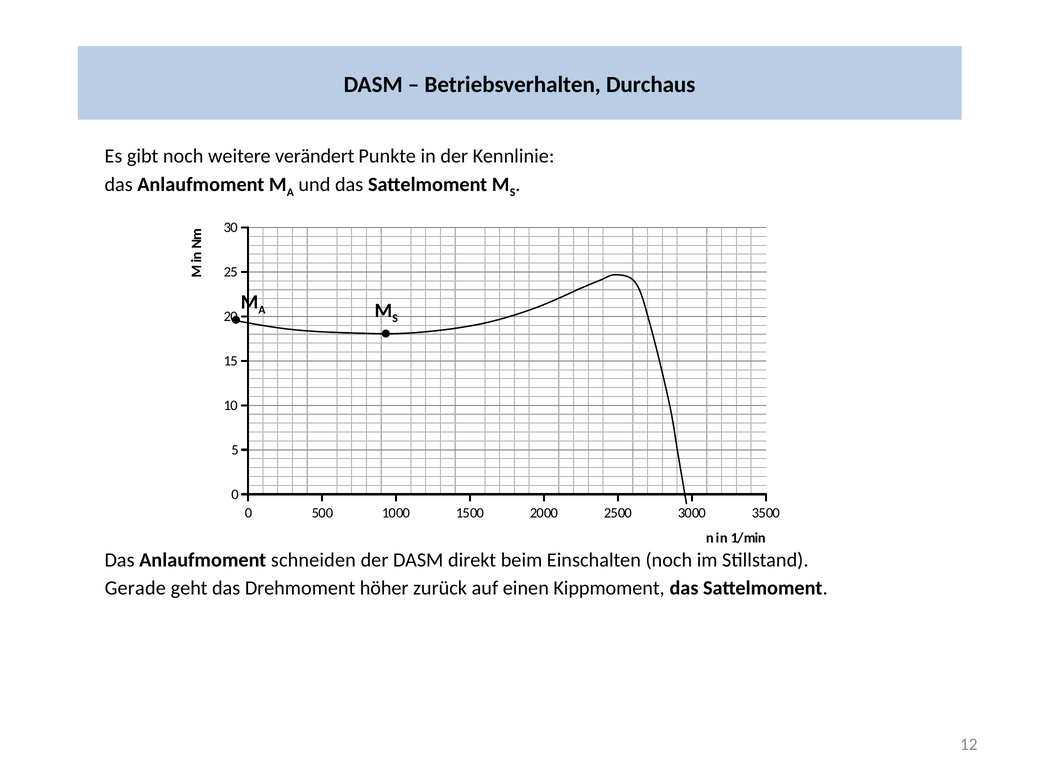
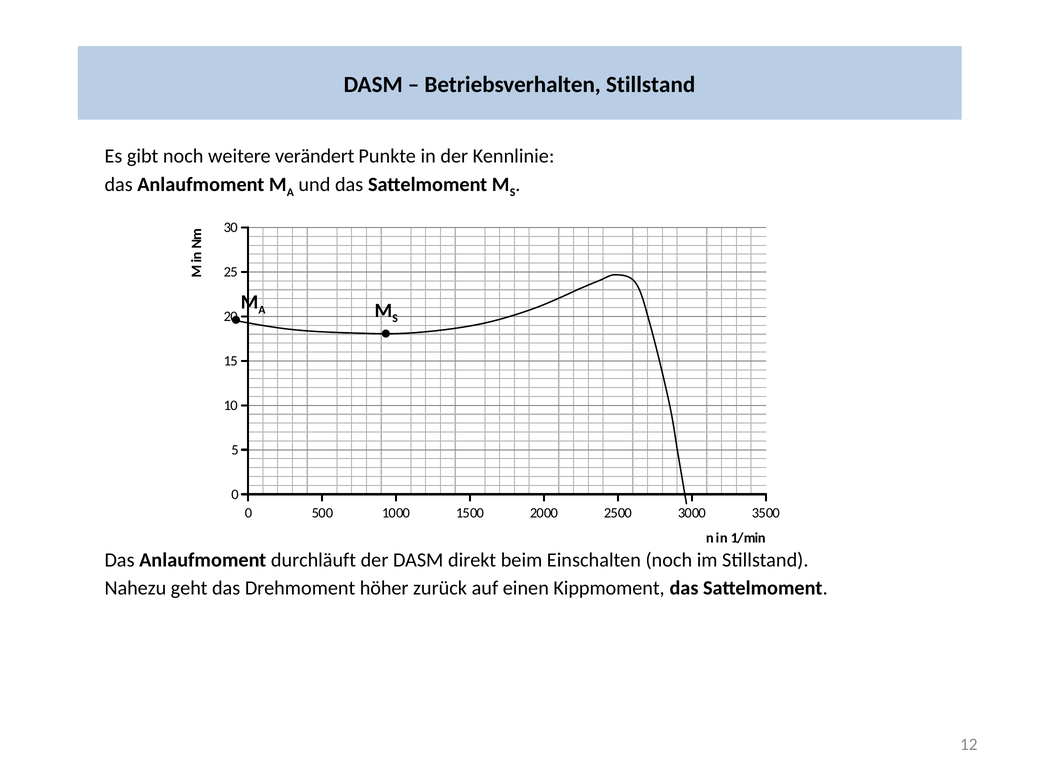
Betriebsverhalten Durchaus: Durchaus -> Stillstand
schneiden: schneiden -> durchläuft
Gerade: Gerade -> Nahezu
